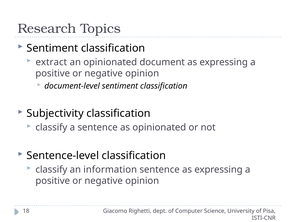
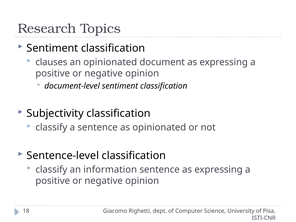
extract: extract -> clauses
